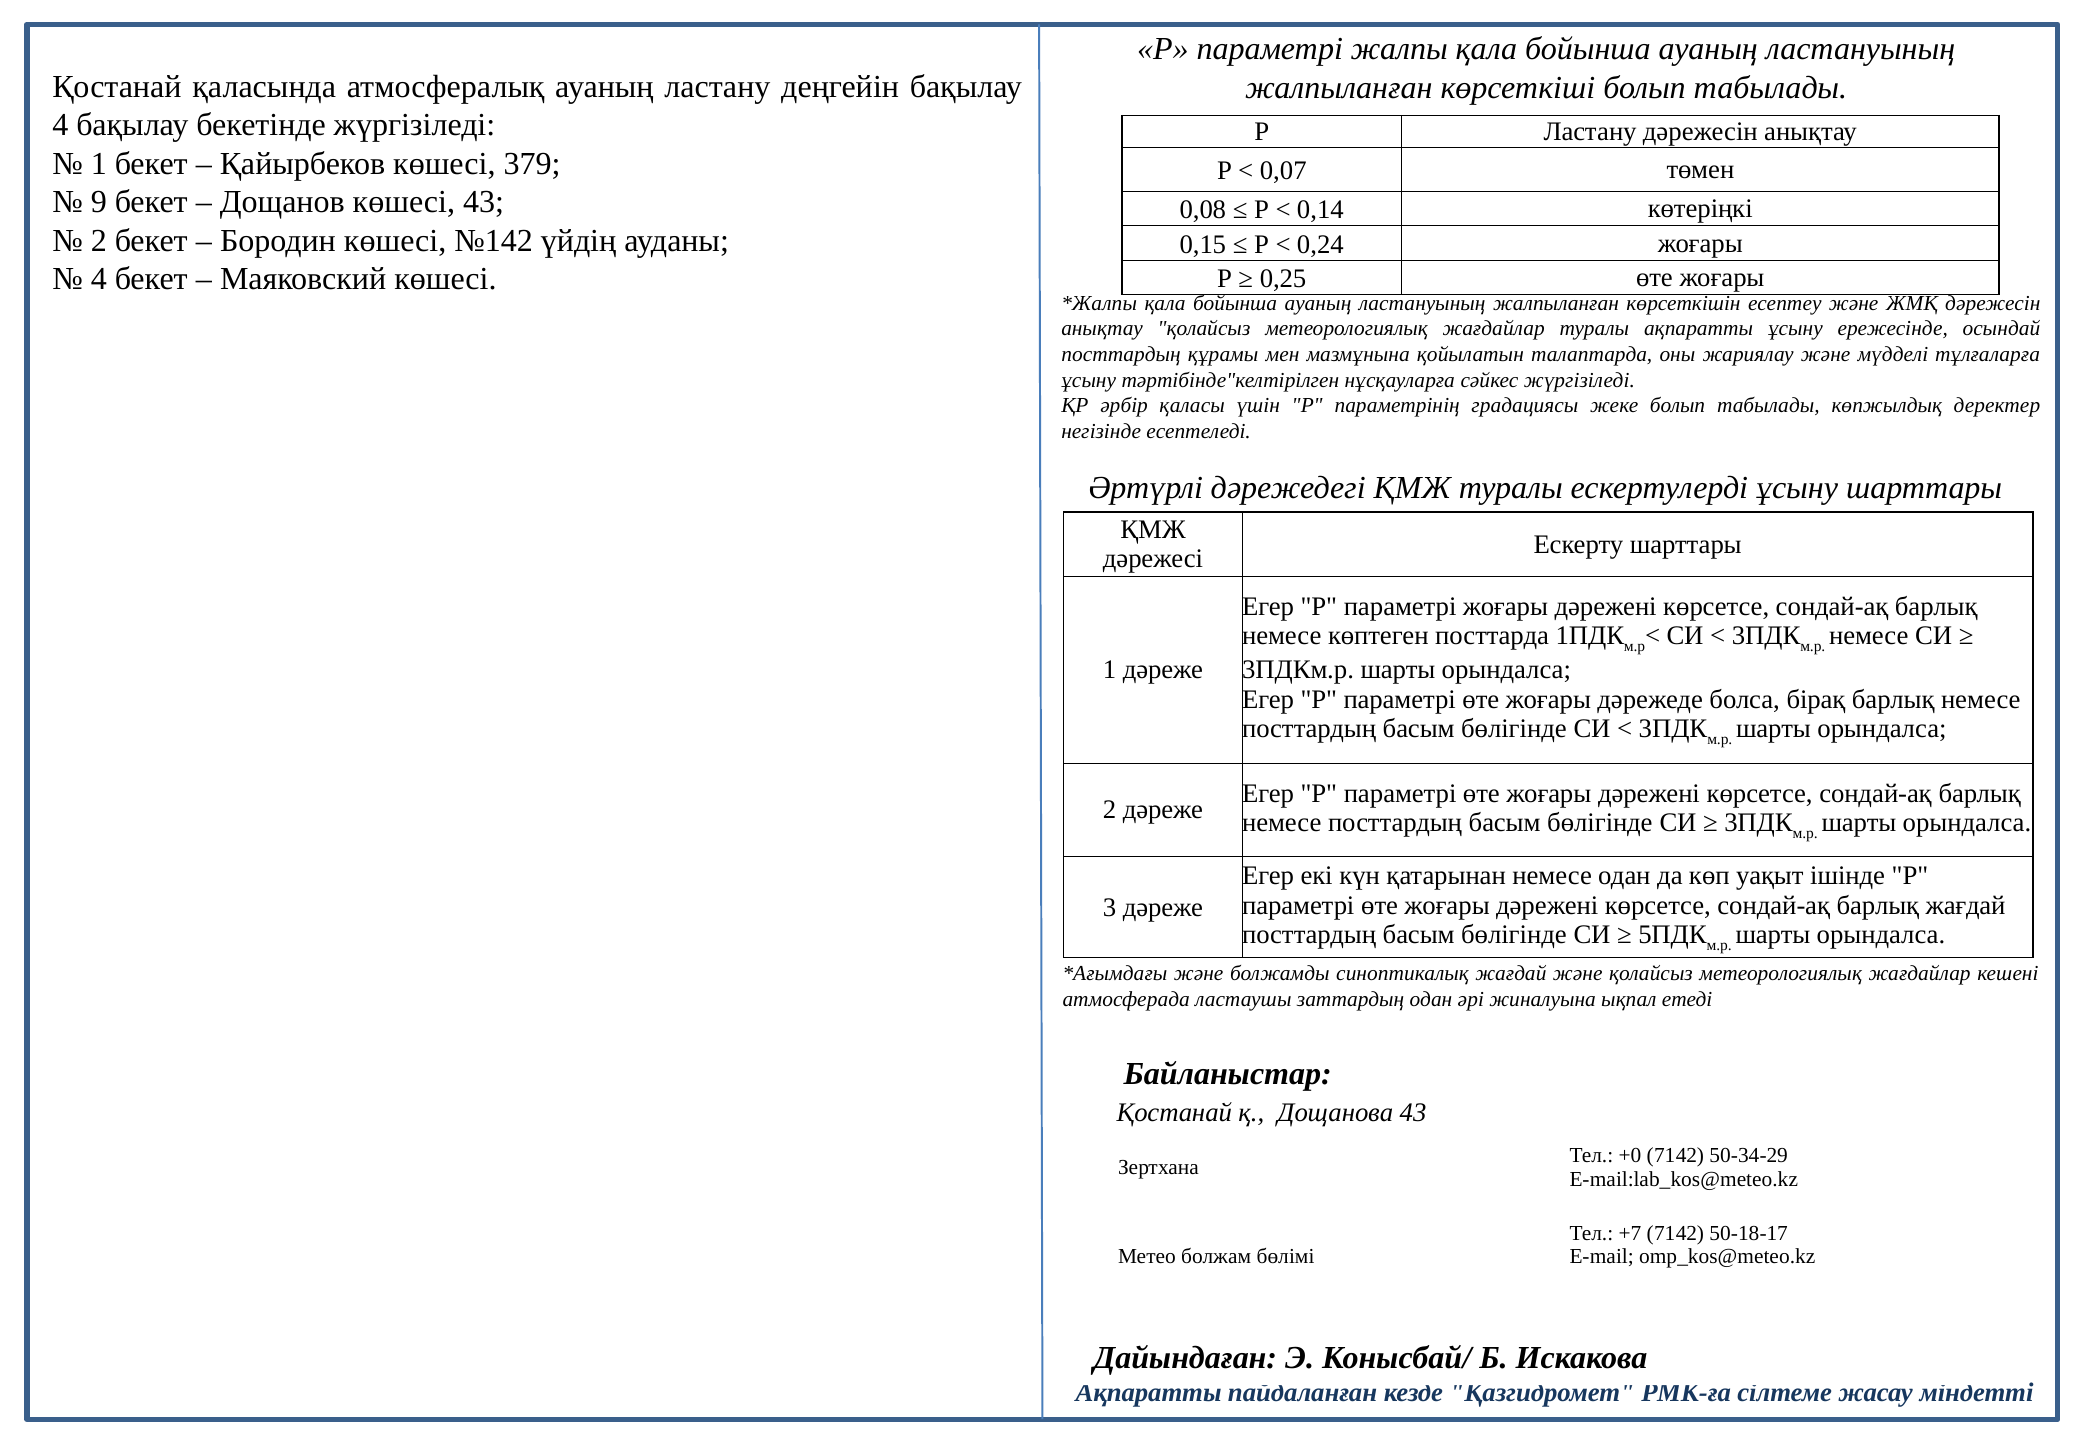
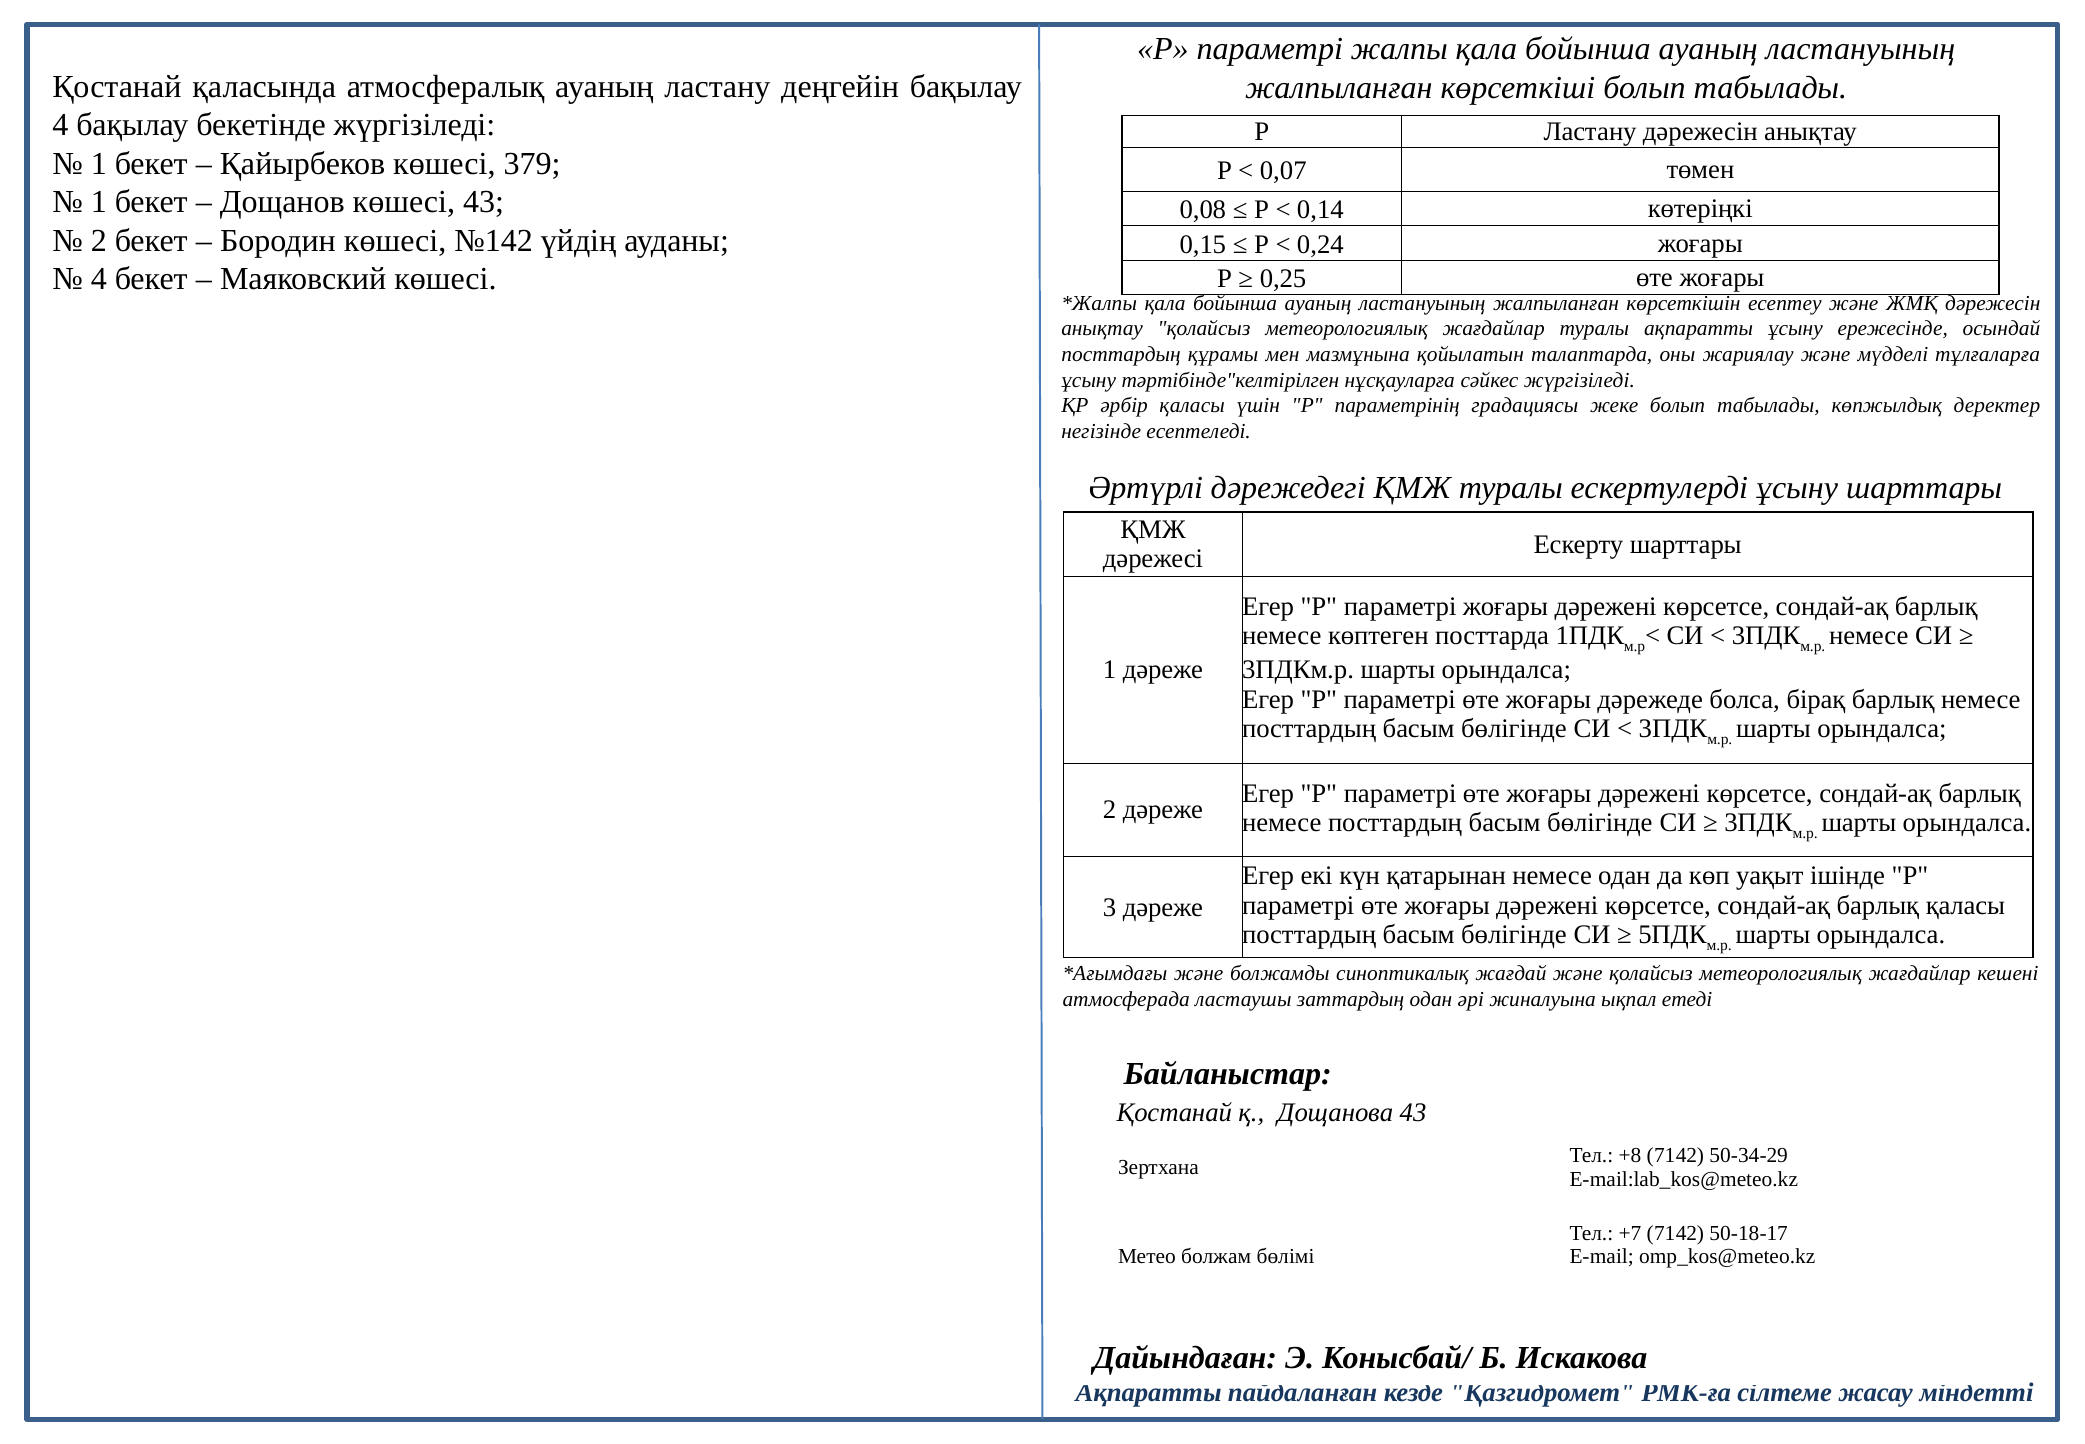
9 at (99, 202): 9 -> 1
барлық жағдай: жағдай -> қаласы
+0: +0 -> +8
